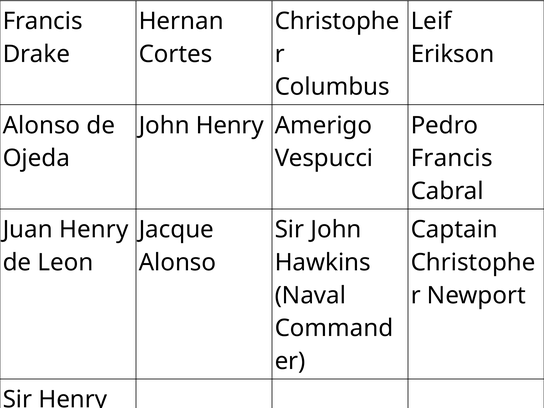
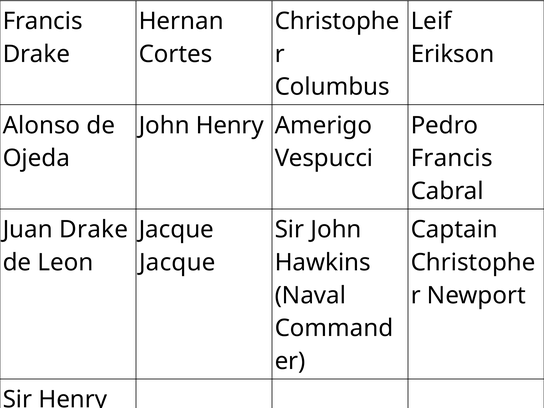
Juan Henry: Henry -> Drake
Alonso at (177, 262): Alonso -> Jacque
